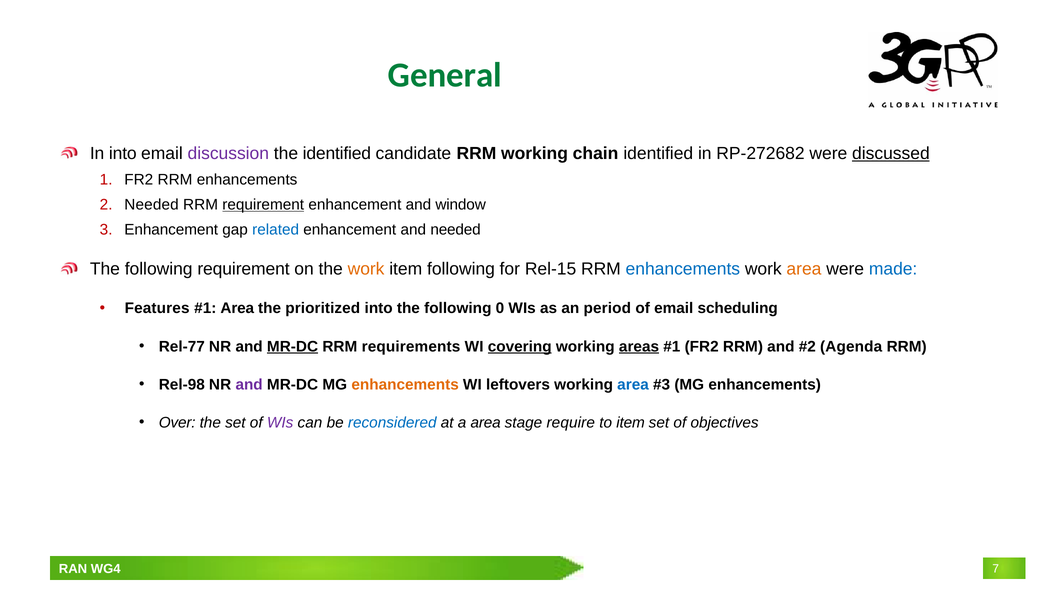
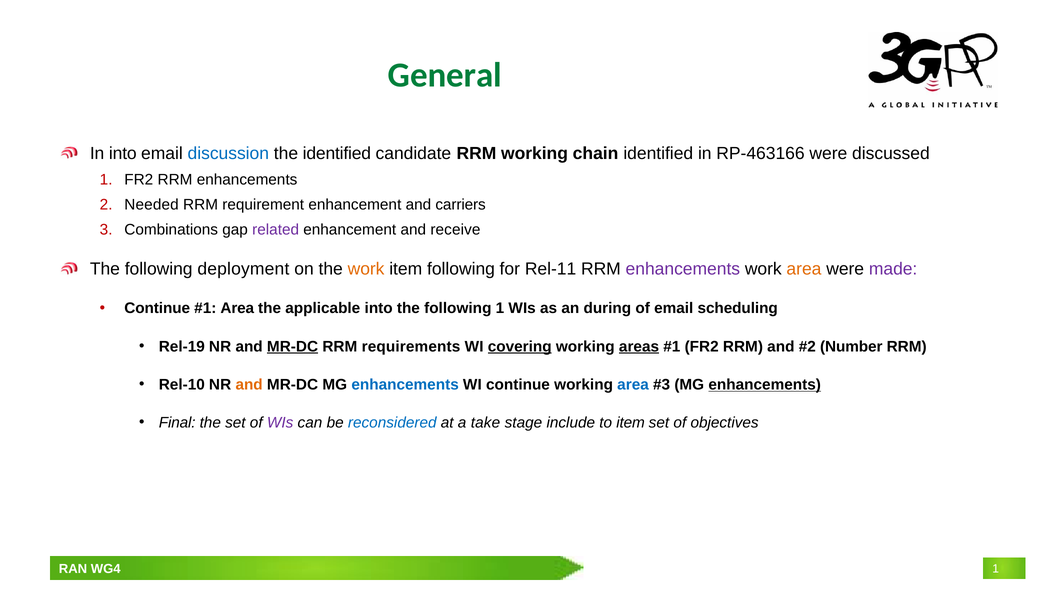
discussion colour: purple -> blue
RP-272682: RP-272682 -> RP-463166
discussed underline: present -> none
requirement at (263, 205) underline: present -> none
window: window -> carriers
3 Enhancement: Enhancement -> Combinations
related colour: blue -> purple
and needed: needed -> receive
following requirement: requirement -> deployment
Rel-15: Rel-15 -> Rel-11
enhancements at (683, 269) colour: blue -> purple
made colour: blue -> purple
Features at (157, 308): Features -> Continue
prioritized: prioritized -> applicable
following 0: 0 -> 1
period: period -> during
Rel-77: Rel-77 -> Rel-19
Agenda: Agenda -> Number
Rel-98: Rel-98 -> Rel-10
and at (249, 384) colour: purple -> orange
enhancements at (405, 384) colour: orange -> blue
WI leftovers: leftovers -> continue
enhancements at (765, 384) underline: none -> present
Over: Over -> Final
a area: area -> take
require: require -> include
7 at (996, 569): 7 -> 1
